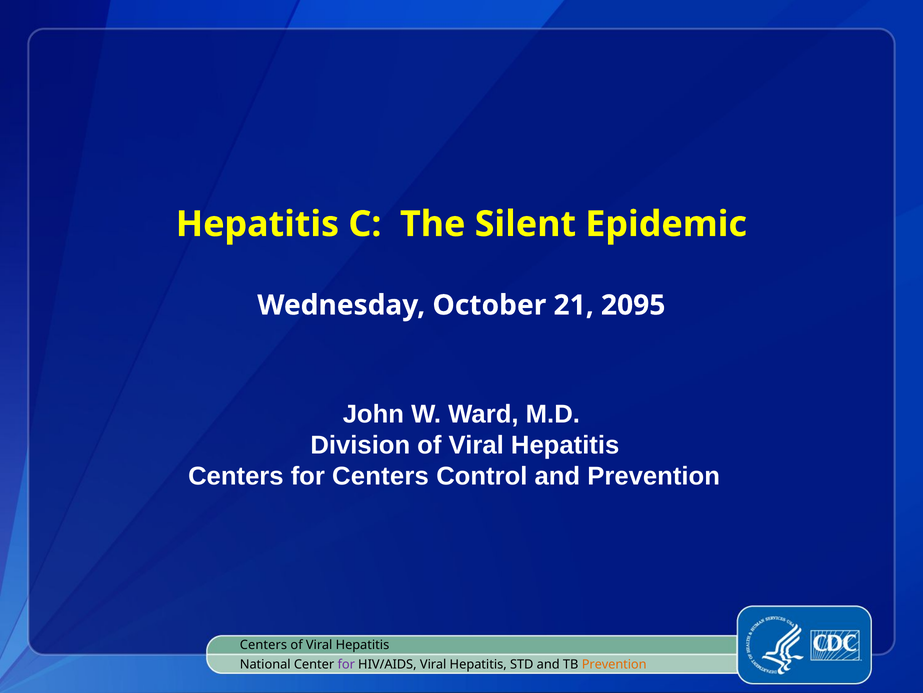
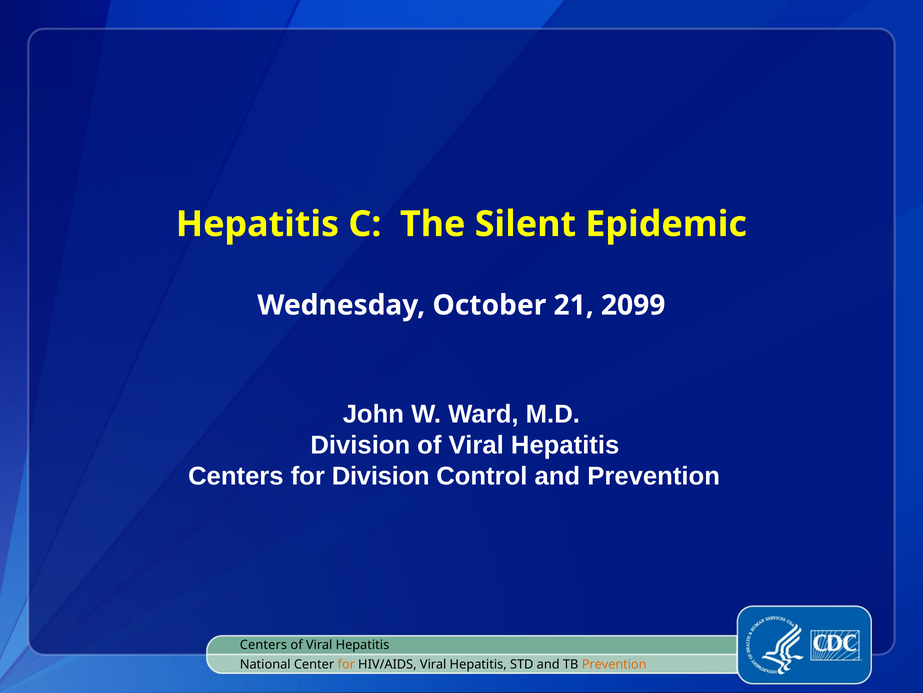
2095: 2095 -> 2099
for Centers: Centers -> Division
for at (346, 664) colour: purple -> orange
